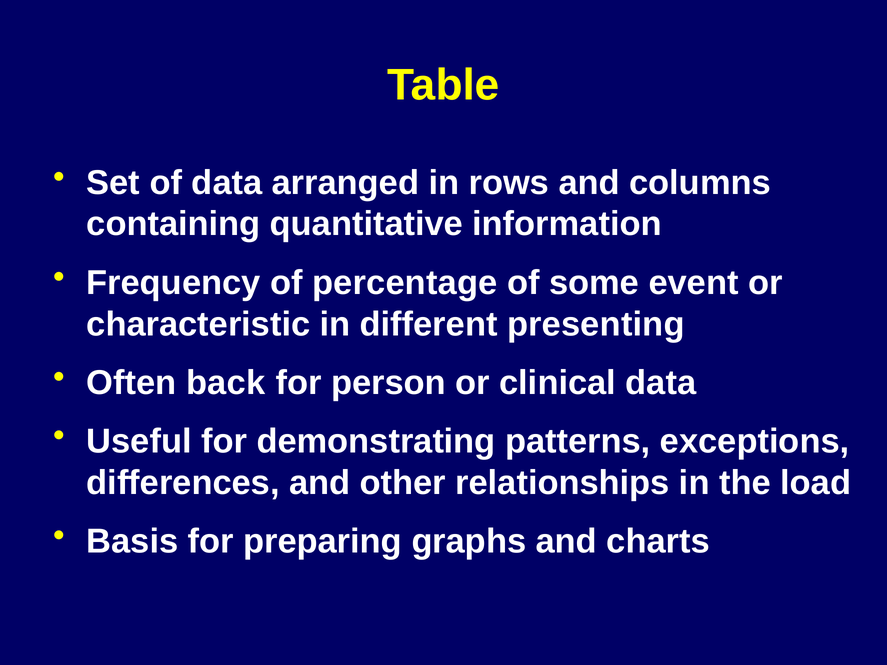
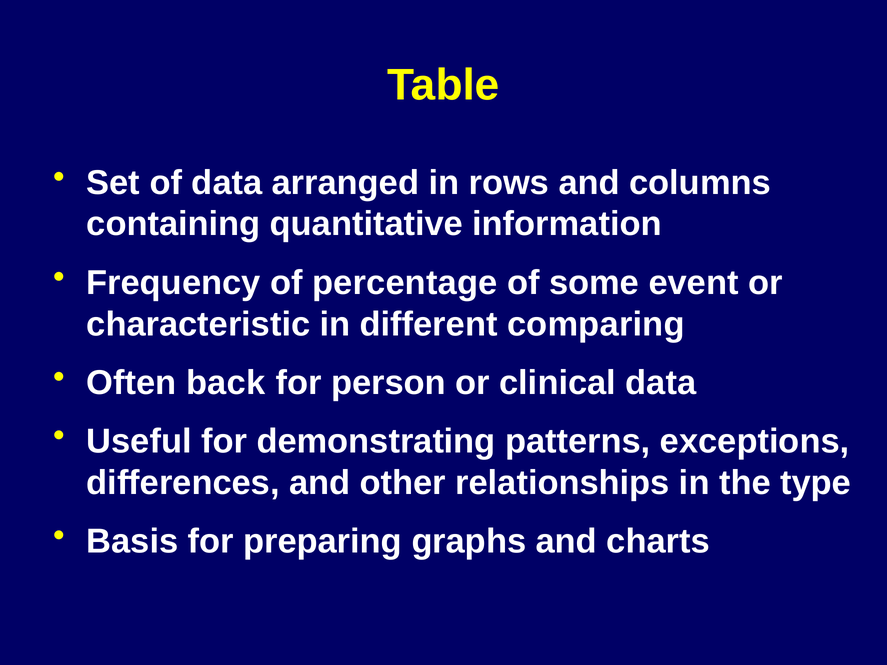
presenting: presenting -> comparing
load: load -> type
